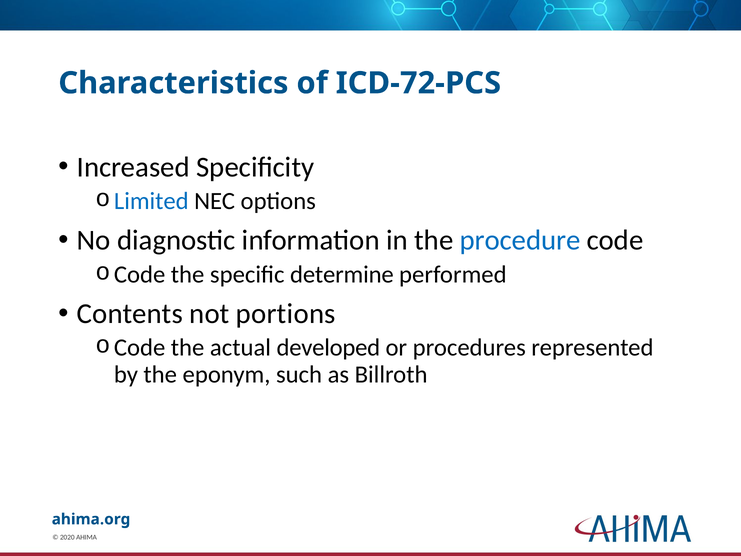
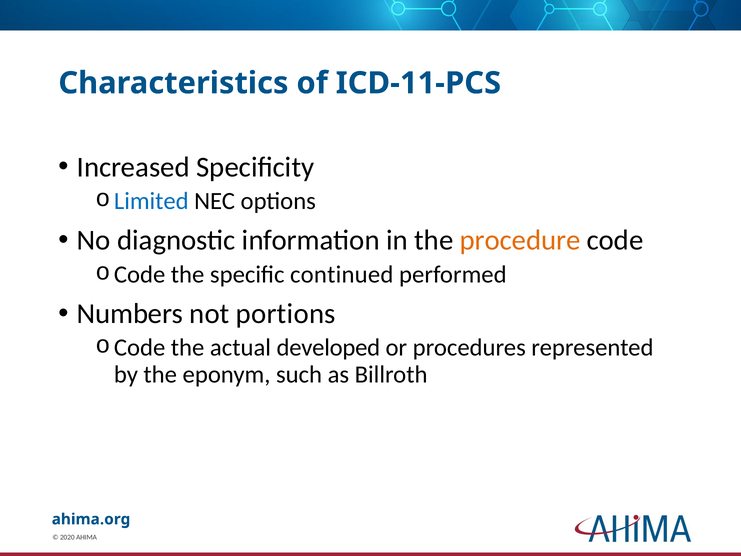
ICD-72-PCS: ICD-72-PCS -> ICD-11-PCS
procedure colour: blue -> orange
determine: determine -> continued
Contents: Contents -> Numbers
